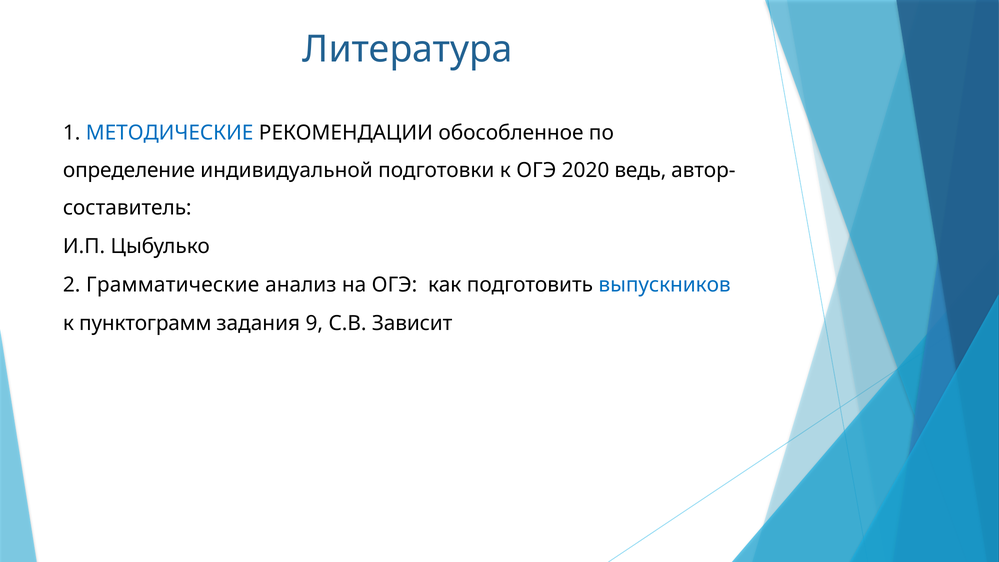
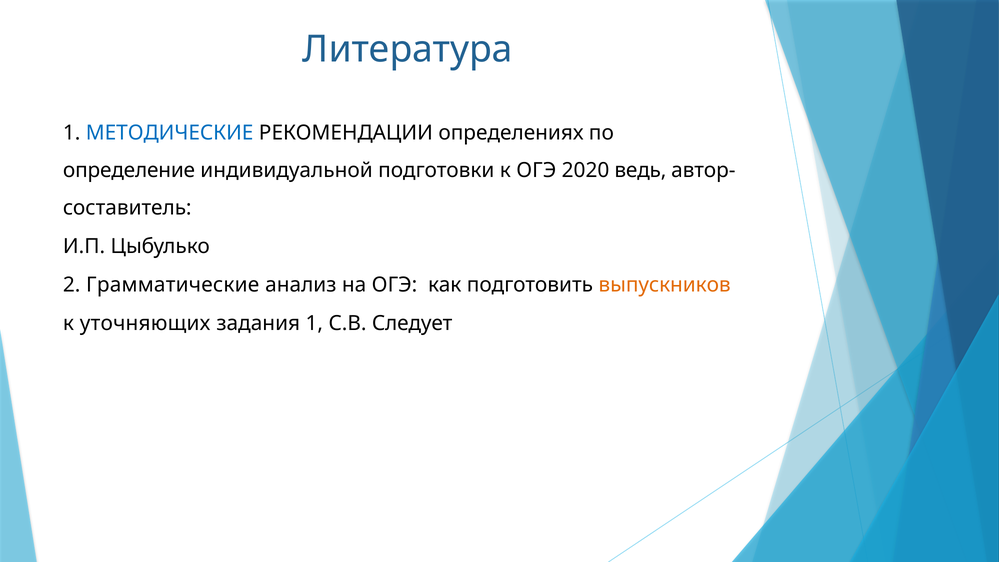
обособленное: обособленное -> определениях
выпускников colour: blue -> orange
пунктограмм: пунктограмм -> уточняющих
задания 9: 9 -> 1
Зависит: Зависит -> Следует
